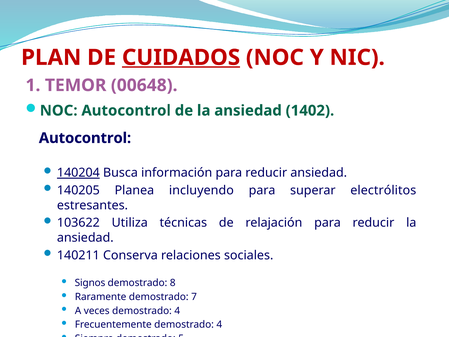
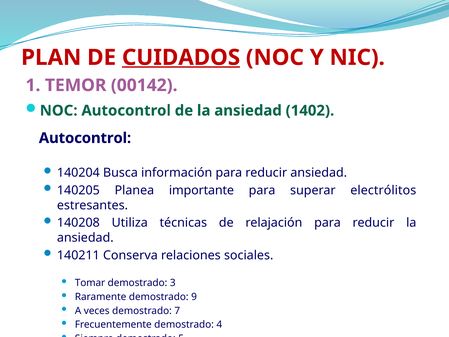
00648: 00648 -> 00142
140204 underline: present -> none
incluyendo: incluyendo -> importante
103622: 103622 -> 140208
Signos: Signos -> Tomar
8: 8 -> 3
7: 7 -> 9
veces demostrado 4: 4 -> 7
